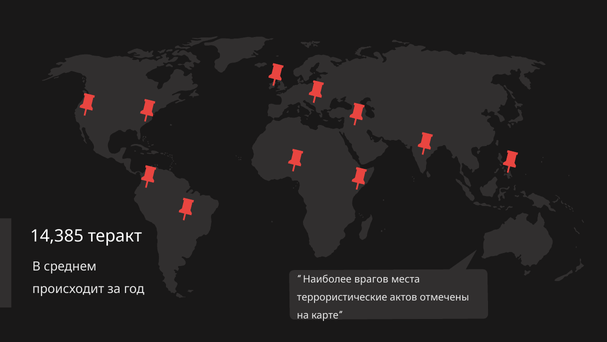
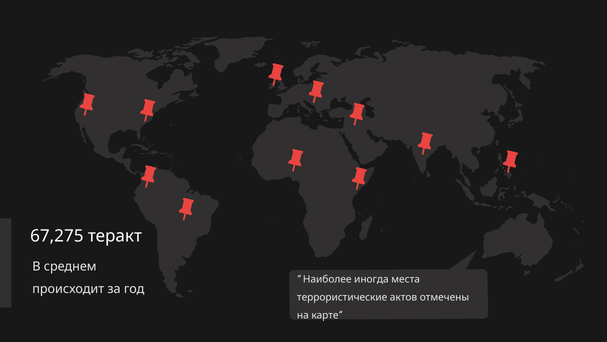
14,385: 14,385 -> 67,275
врагов: врагов -> иногда
